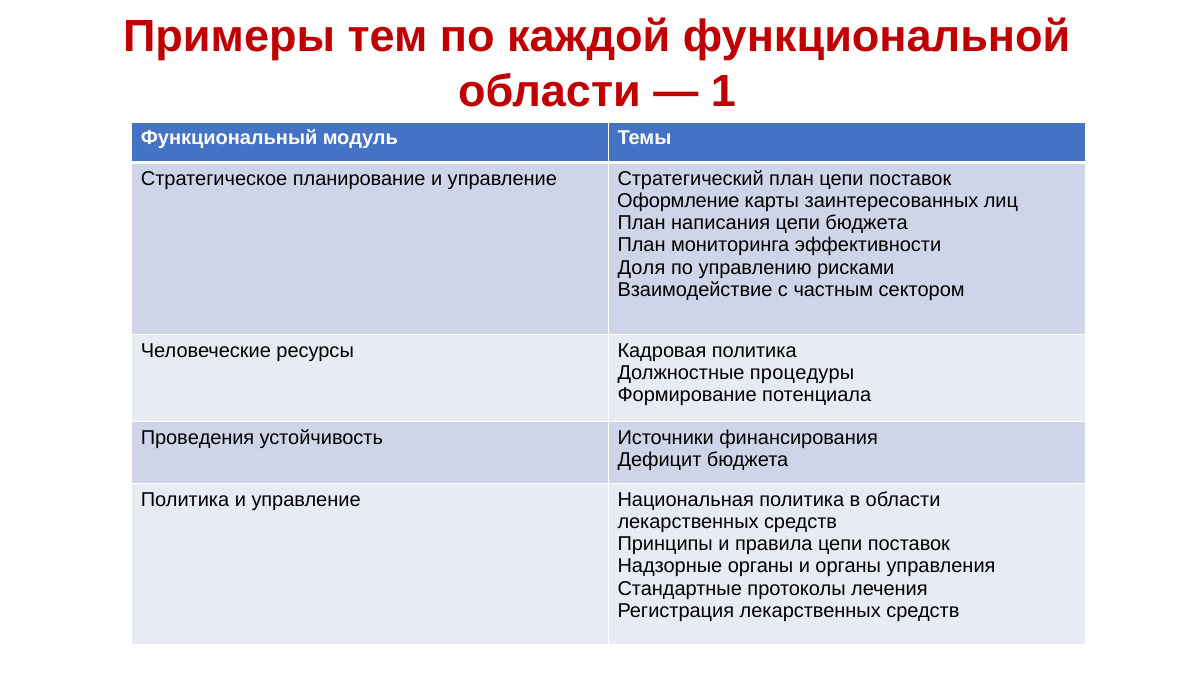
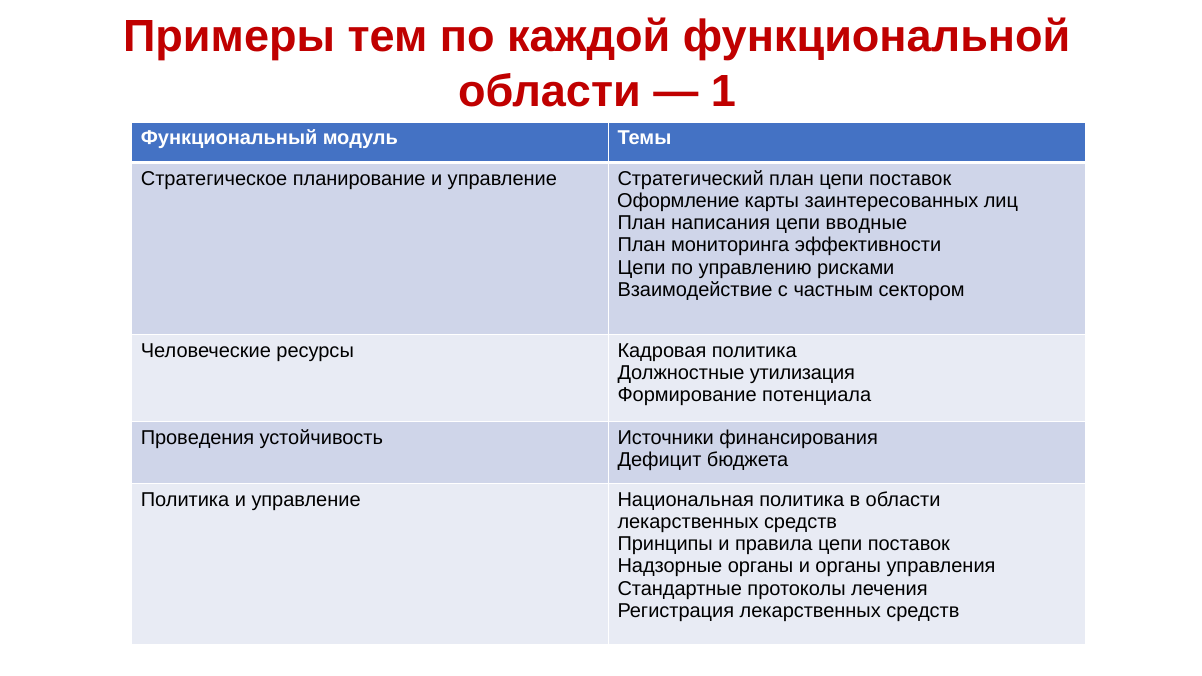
цепи бюджета: бюджета -> вводные
Доля at (641, 267): Доля -> Цепи
процедуры: процедуры -> утилизация
